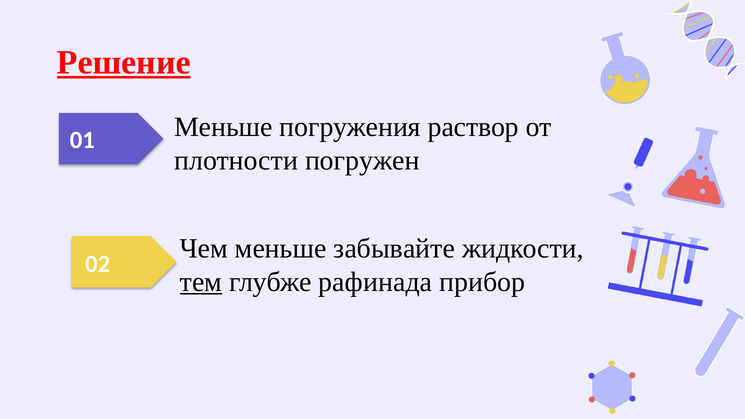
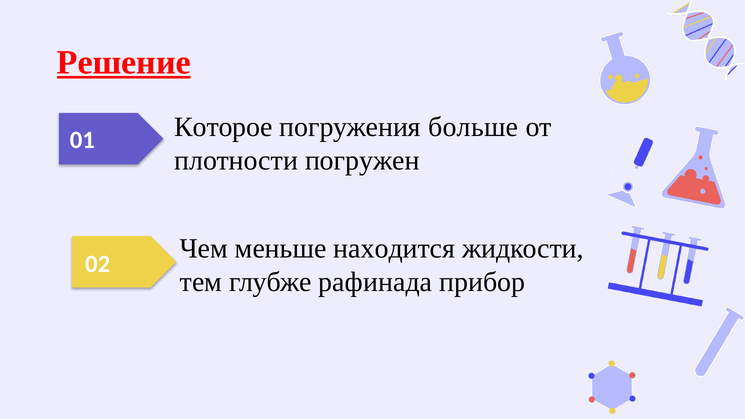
Меньше at (223, 127): Меньше -> Которое
раствор: раствор -> больше
забывайте: забывайте -> находится
тем underline: present -> none
